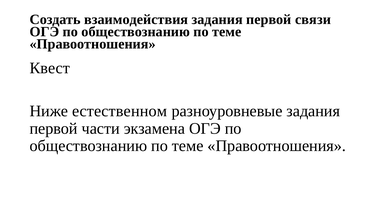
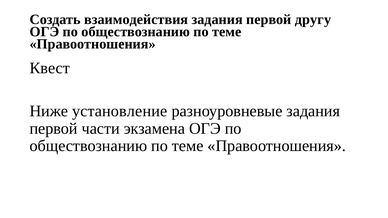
связи: связи -> другу
естественном: естественном -> установление
